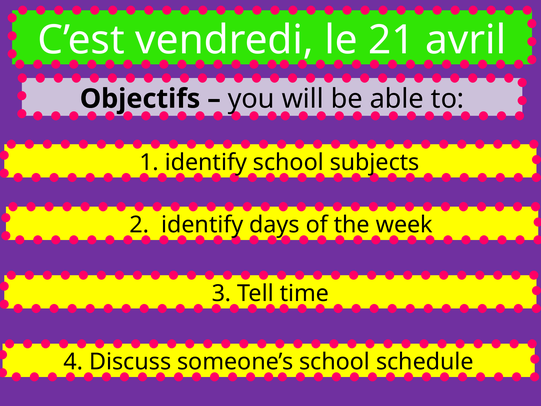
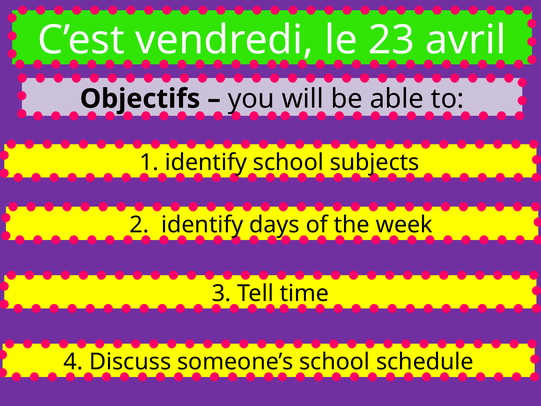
21: 21 -> 23
